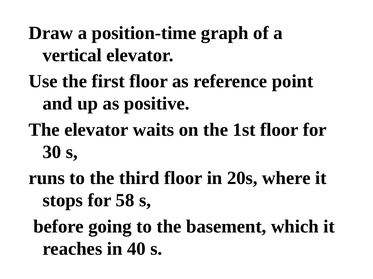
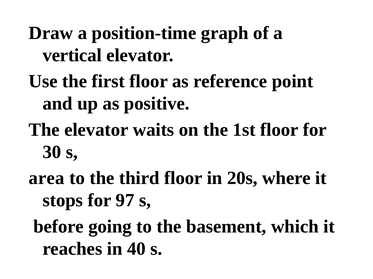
runs: runs -> area
58: 58 -> 97
